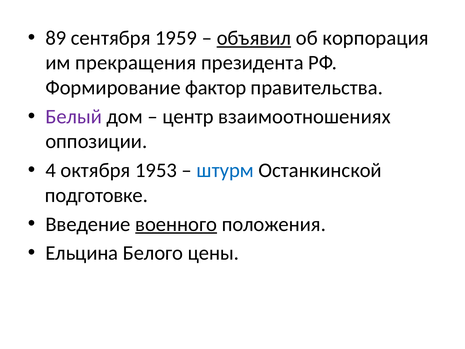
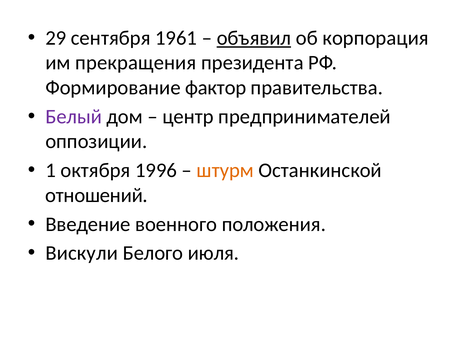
89: 89 -> 29
1959: 1959 -> 1961
взаимоотношениях: взаимоотношениях -> предпринимателей
4: 4 -> 1
1953: 1953 -> 1996
штурм colour: blue -> orange
подготовке: подготовке -> отношений
военного underline: present -> none
Ельцина: Ельцина -> Вискули
цены: цены -> июля
